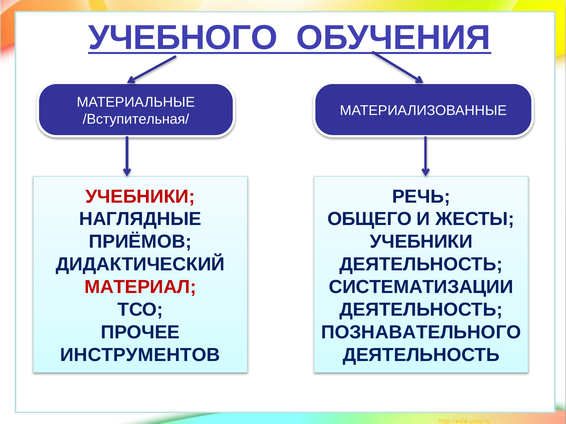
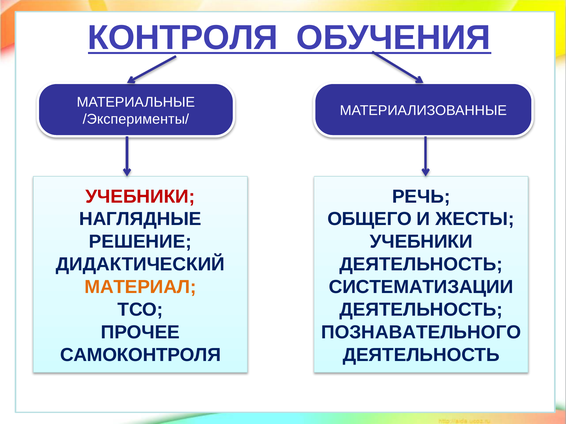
УЧЕБНОГО: УЧЕБНОГО -> КОНТРОЛЯ
/Вступительная/: /Вступительная/ -> /Эксперименты/
ПРИЁМОВ: ПРИЁМОВ -> РЕШЕНИЕ
МАТЕРИАЛ colour: red -> orange
ИНСТРУМЕНТОВ: ИНСТРУМЕНТОВ -> САМОКОНТРОЛЯ
